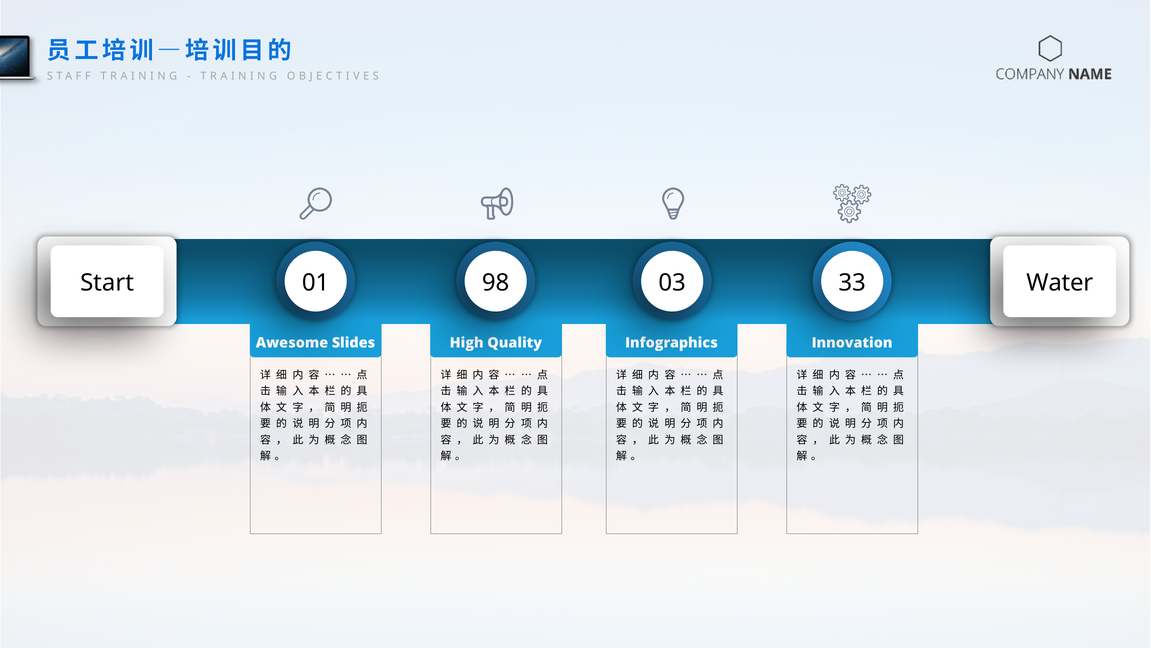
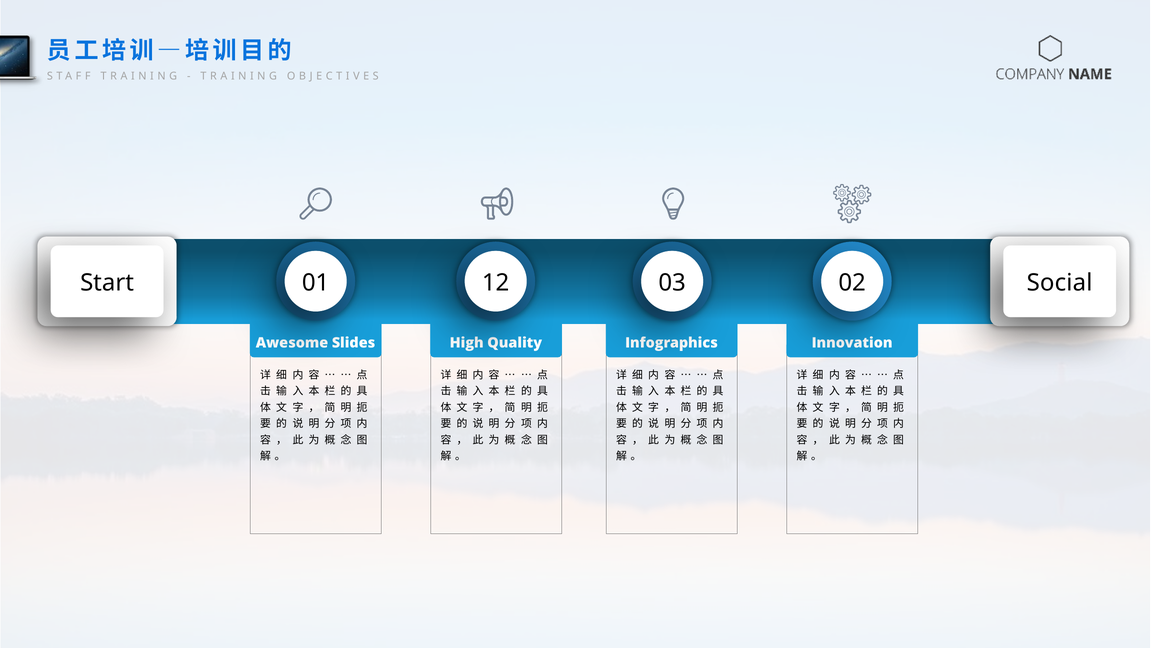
98: 98 -> 12
33: 33 -> 02
Water: Water -> Social
